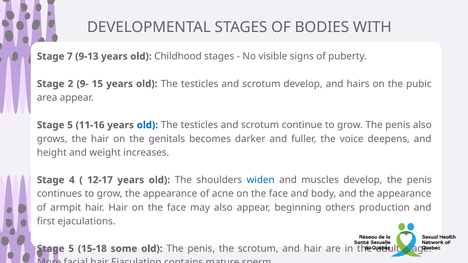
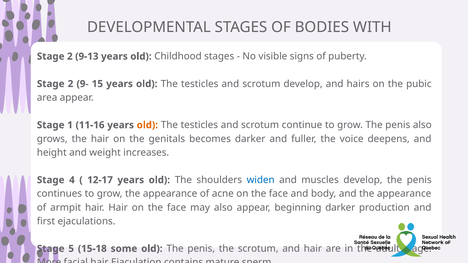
7 at (70, 56): 7 -> 2
5 at (70, 125): 5 -> 1
old at (147, 125) colour: blue -> orange
beginning others: others -> darker
